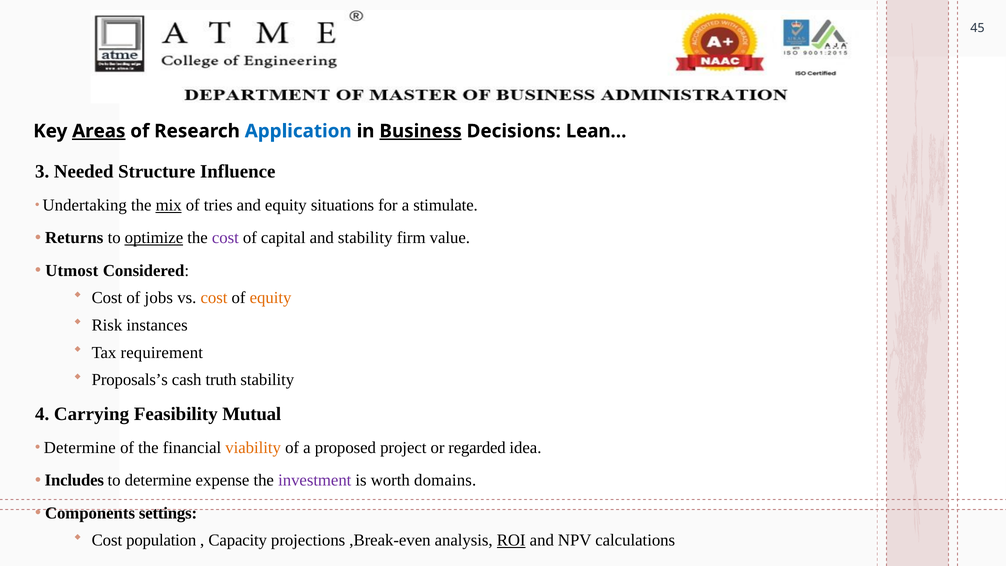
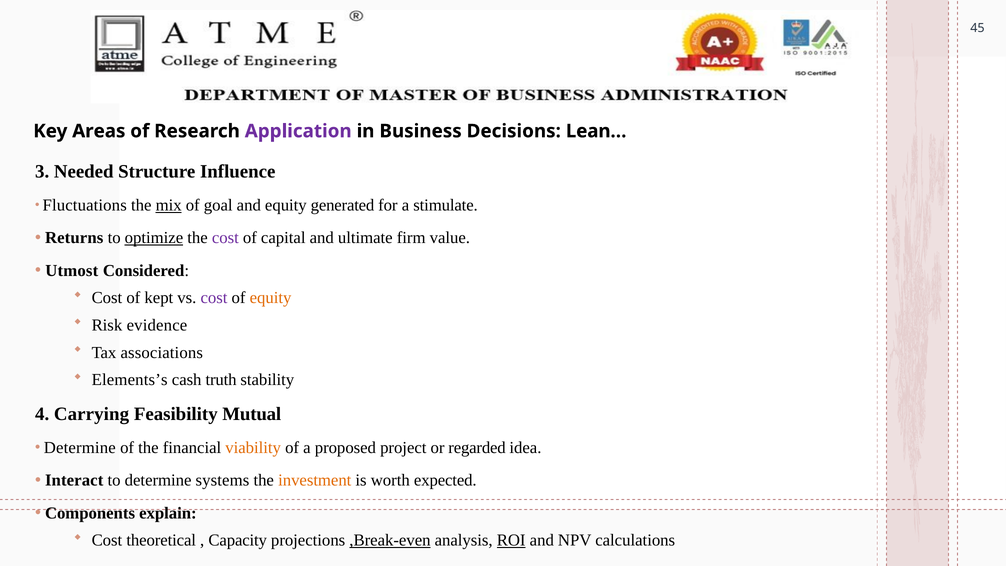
Areas underline: present -> none
Application colour: blue -> purple
Business underline: present -> none
Undertaking: Undertaking -> Fluctuations
tries: tries -> goal
situations: situations -> generated
and stability: stability -> ultimate
jobs: jobs -> kept
cost at (214, 298) colour: orange -> purple
instances: instances -> evidence
requirement: requirement -> associations
Proposals’s: Proposals’s -> Elements’s
Includes: Includes -> Interact
expense: expense -> systems
investment colour: purple -> orange
domains: domains -> expected
settings: settings -> explain
population: population -> theoretical
,Break-even underline: none -> present
